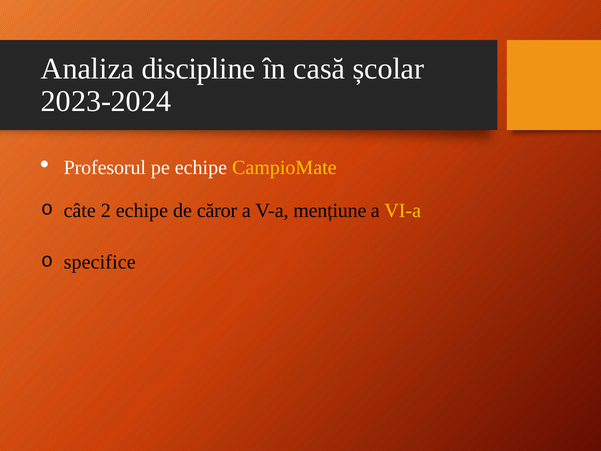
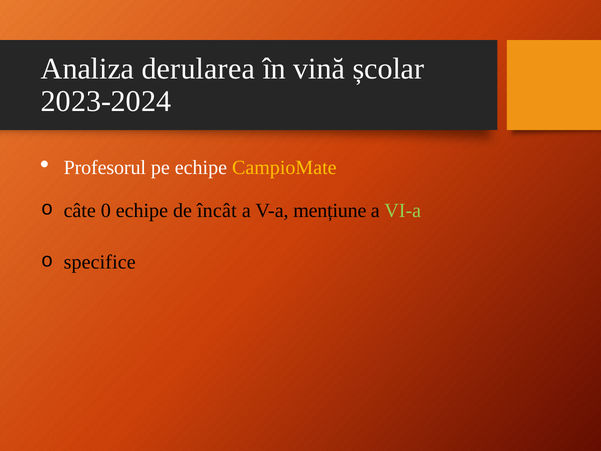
discipline: discipline -> derularea
casă: casă -> vină
2: 2 -> 0
căror: căror -> încât
VI-a colour: yellow -> light green
